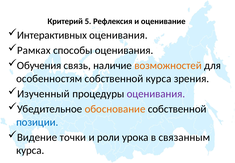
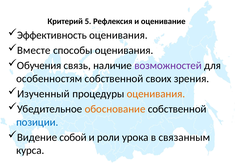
Интерактивных: Интерактивных -> Эффективность
Рамках: Рамках -> Вместе
возможностей colour: orange -> purple
собственной курса: курса -> своих
оценивания at (156, 94) colour: purple -> orange
точки: точки -> собой
